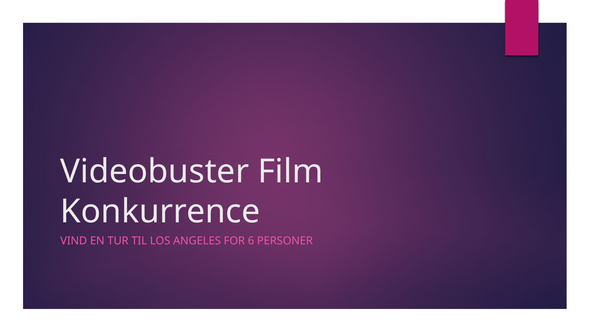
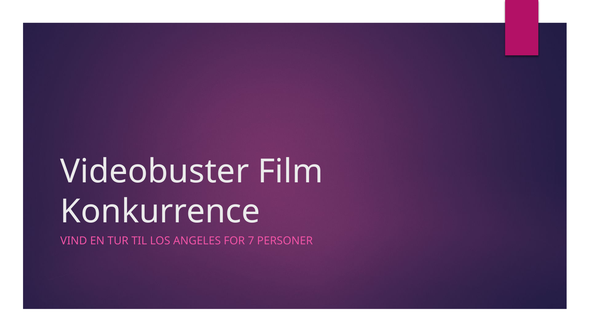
6: 6 -> 7
